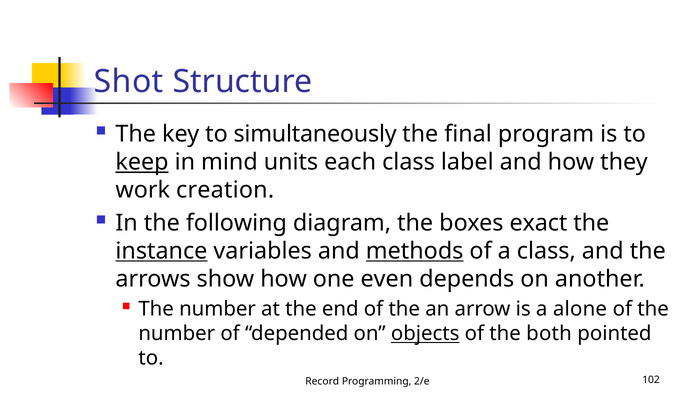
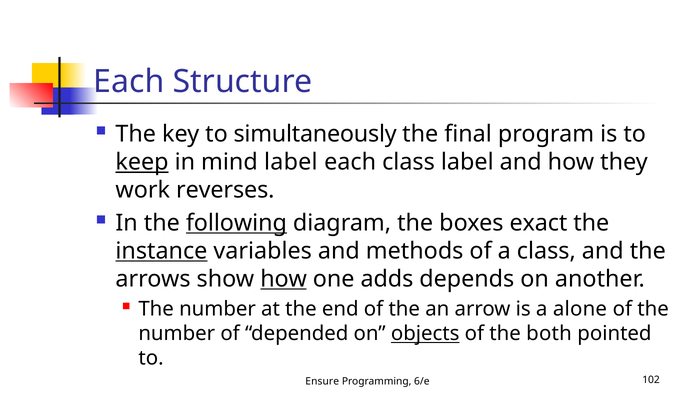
Shot at (129, 81): Shot -> Each
mind units: units -> label
creation: creation -> reverses
following underline: none -> present
methods underline: present -> none
how at (284, 279) underline: none -> present
even: even -> adds
Record: Record -> Ensure
2/e: 2/e -> 6/e
